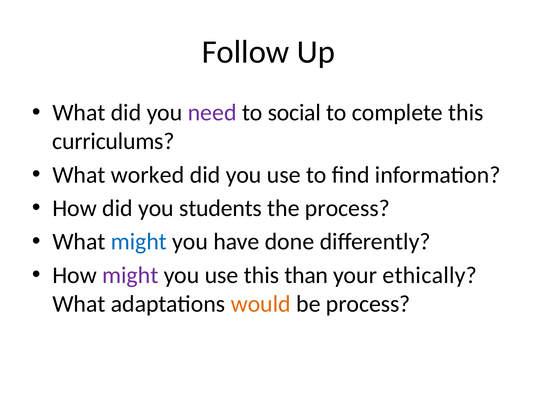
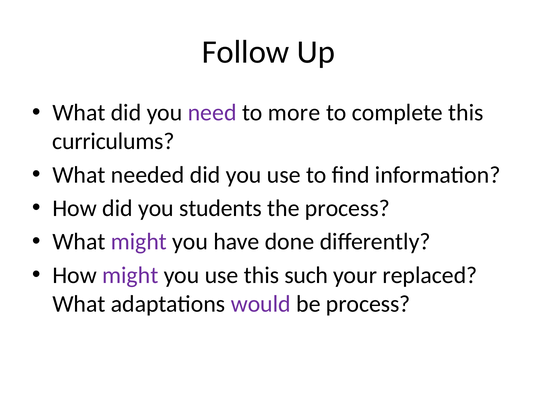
social: social -> more
worked: worked -> needed
might at (139, 242) colour: blue -> purple
than: than -> such
ethically: ethically -> replaced
would colour: orange -> purple
